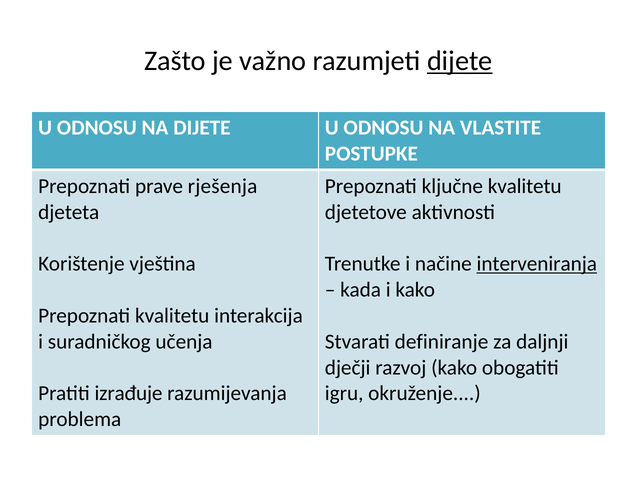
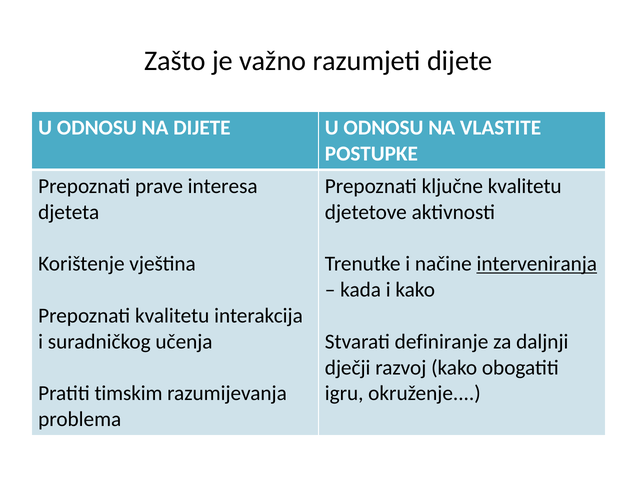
dijete at (460, 61) underline: present -> none
rješenja: rješenja -> interesa
izrađuje: izrađuje -> timskim
